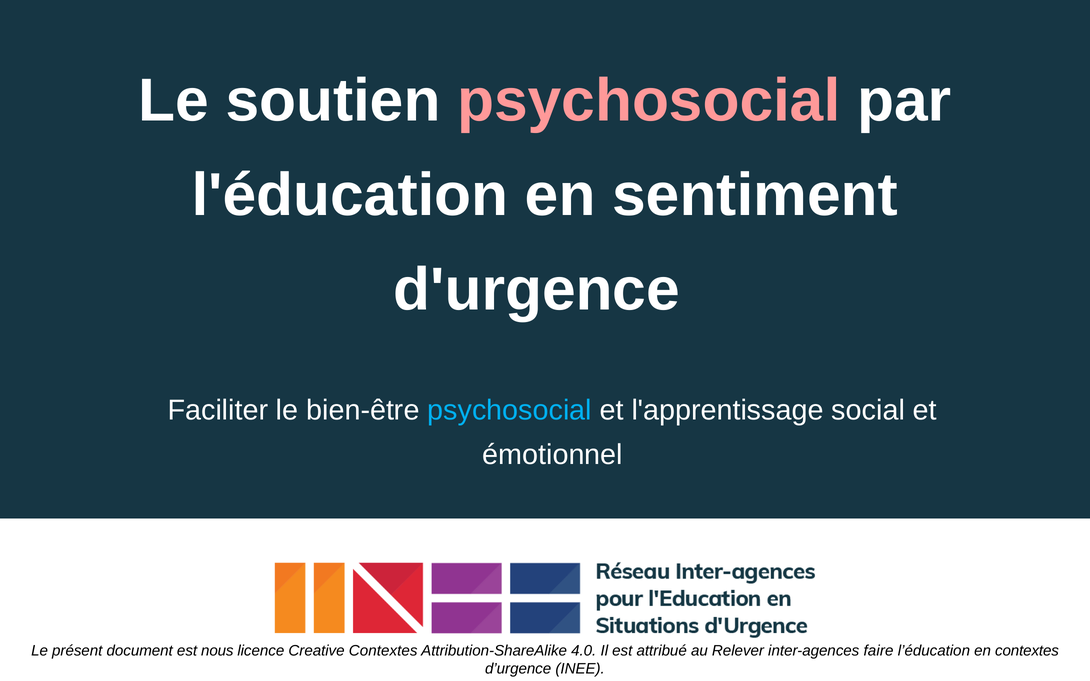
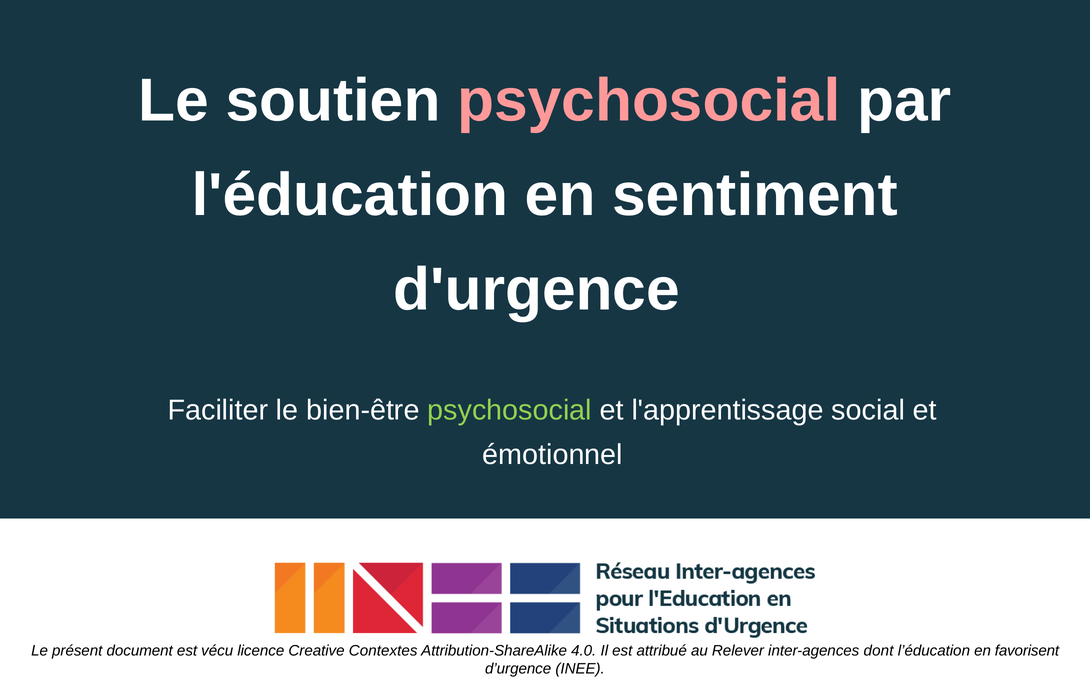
psychosocial at (510, 410) colour: light blue -> light green
nous: nous -> vécu
faire: faire -> dont
en contextes: contextes -> favorisent
